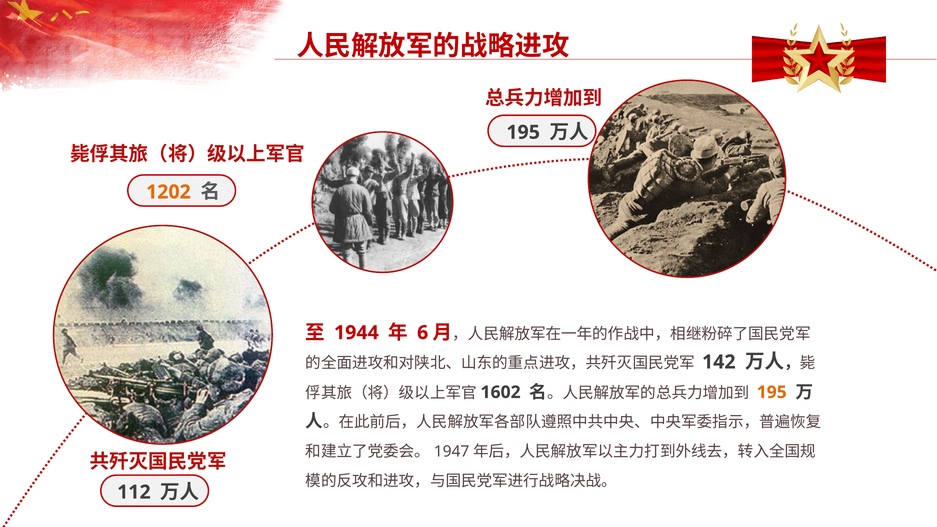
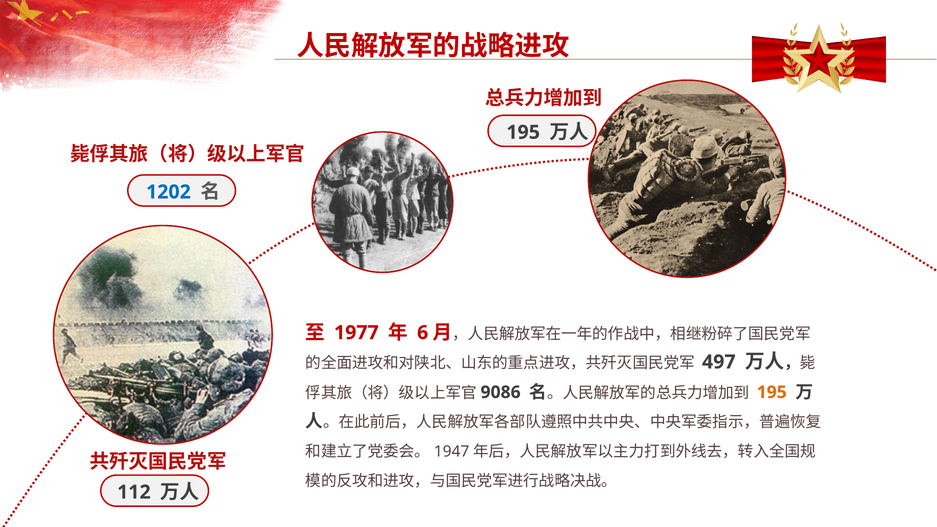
1202 colour: orange -> blue
1944: 1944 -> 1977
142: 142 -> 497
1602: 1602 -> 9086
